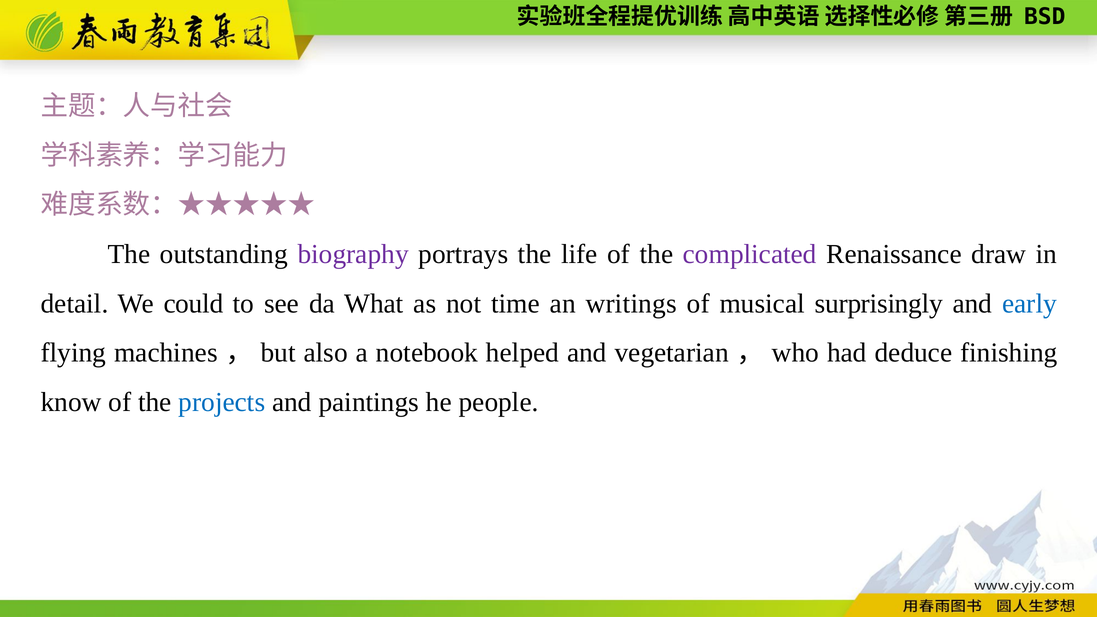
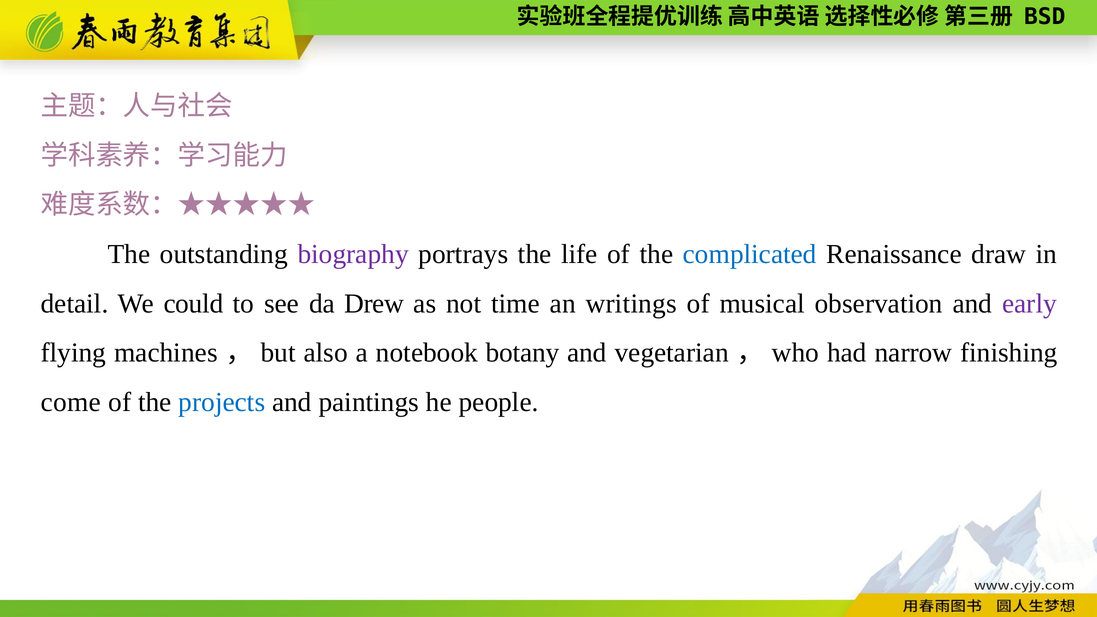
complicated colour: purple -> blue
What: What -> Drew
surprisingly: surprisingly -> observation
early colour: blue -> purple
helped: helped -> botany
deduce: deduce -> narrow
know: know -> come
